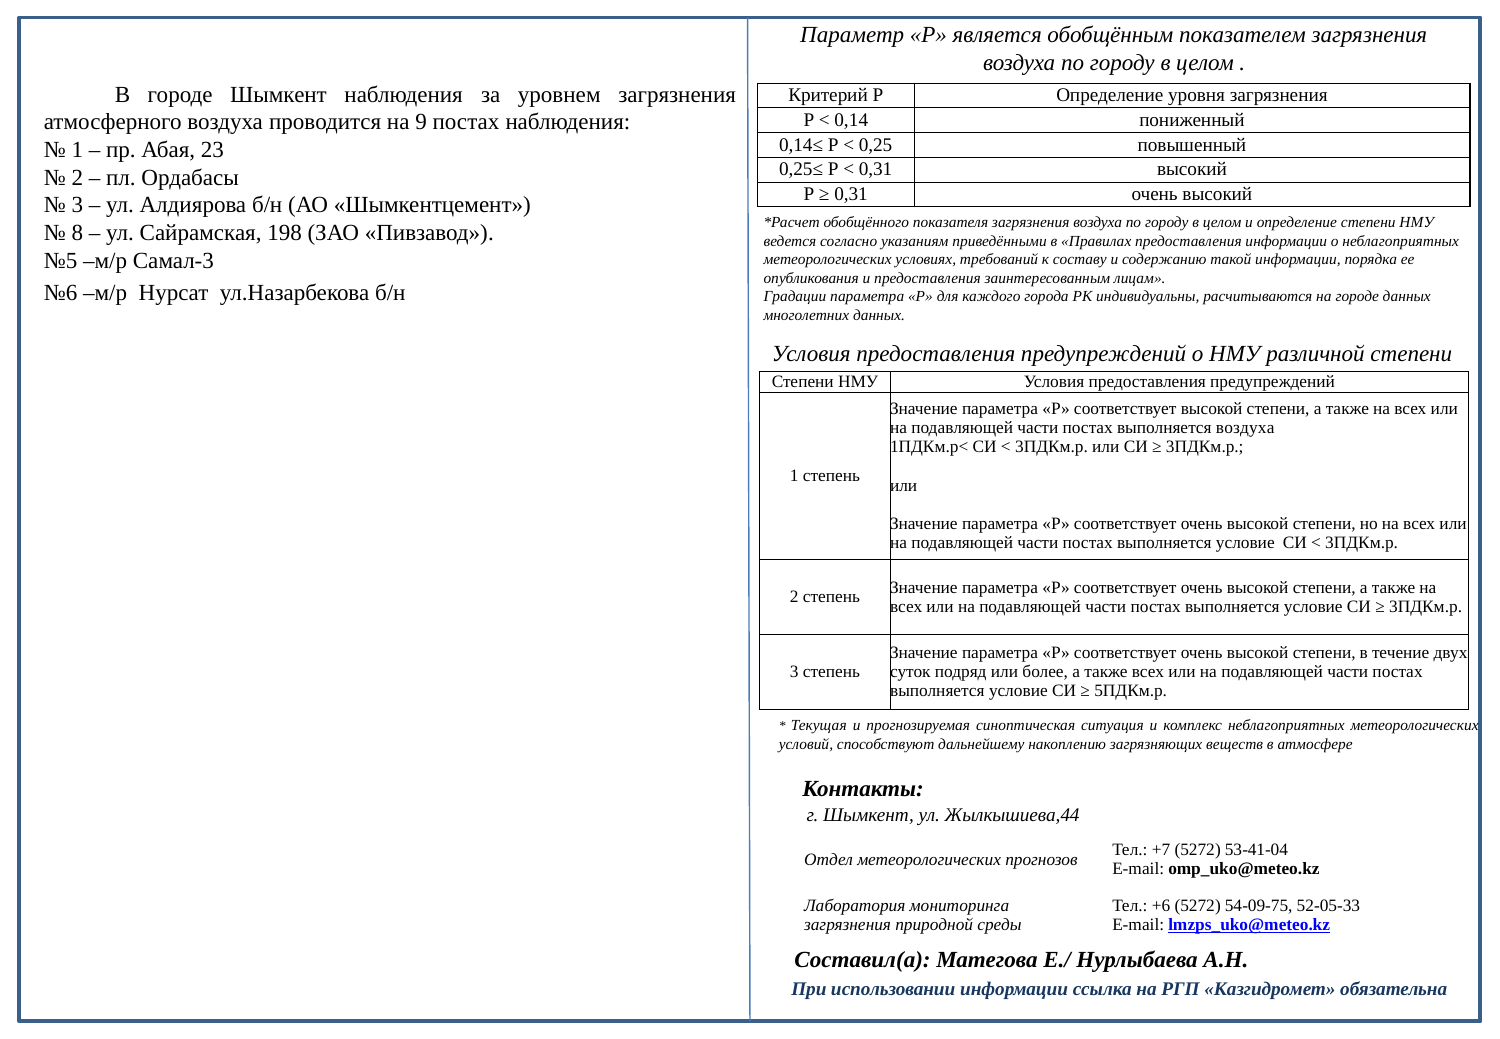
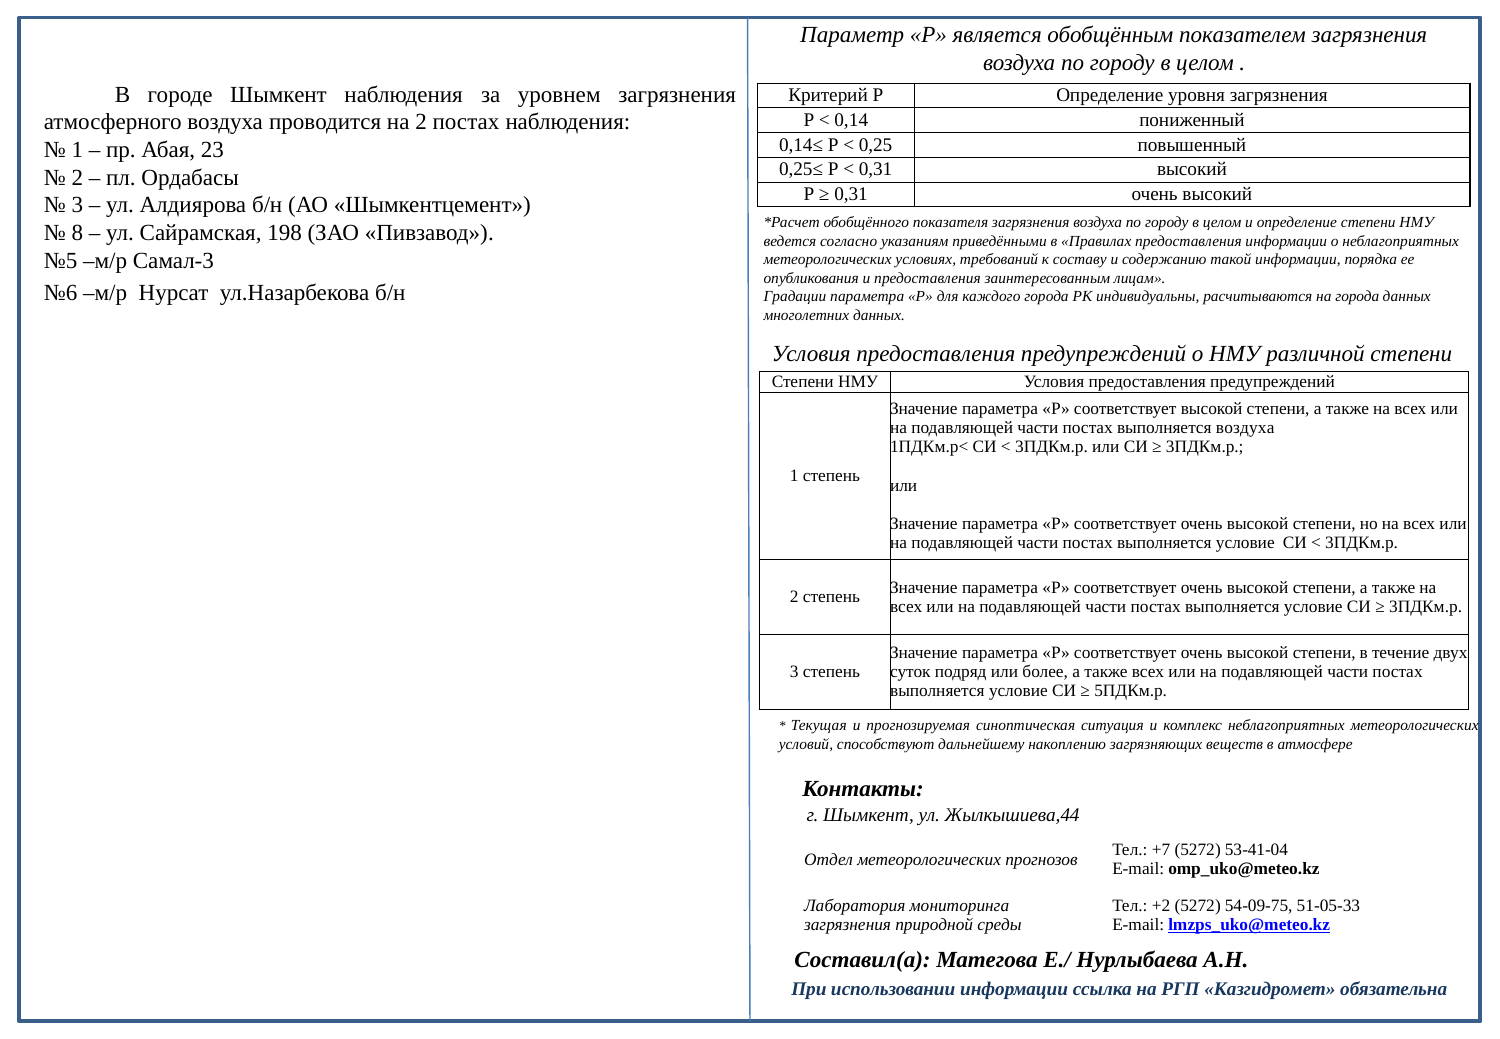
на 9: 9 -> 2
на городе: городе -> города
+6: +6 -> +2
52-05-33: 52-05-33 -> 51-05-33
